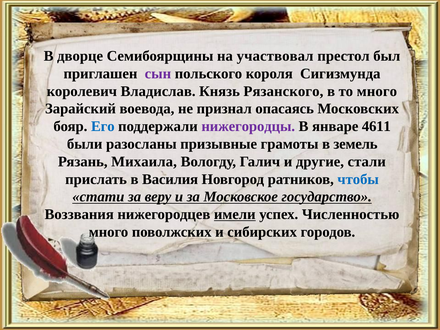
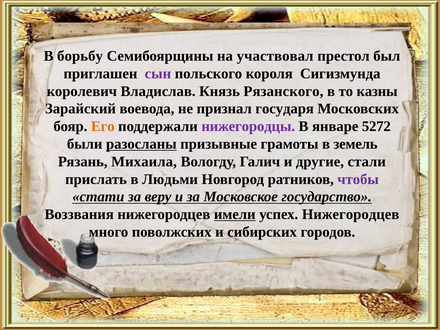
дворце: дворце -> борьбу
то много: много -> казны
опасаясь: опасаясь -> государя
Его colour: blue -> orange
4611: 4611 -> 5272
разосланы underline: none -> present
Василия: Василия -> Людьми
чтобы colour: blue -> purple
успех Численностью: Численностью -> Нижегородцев
